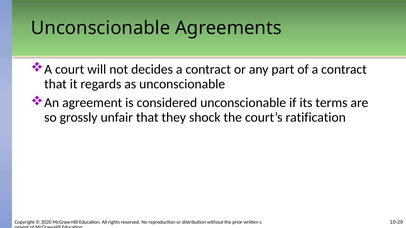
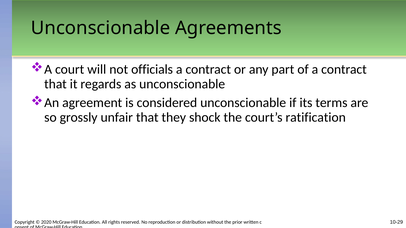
decides: decides -> officials
